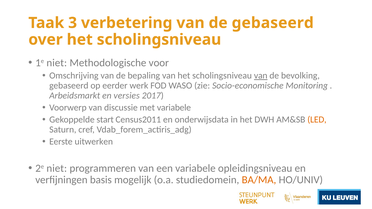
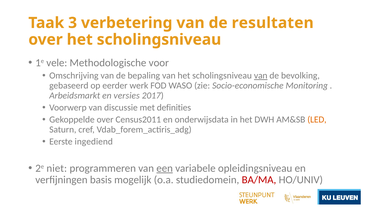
de gebaseerd: gebaseerd -> resultaten
1e niet: niet -> vele
met variabele: variabele -> definities
Gekoppelde start: start -> over
uitwerken: uitwerken -> ingediend
een underline: none -> present
BA/MA colour: orange -> red
